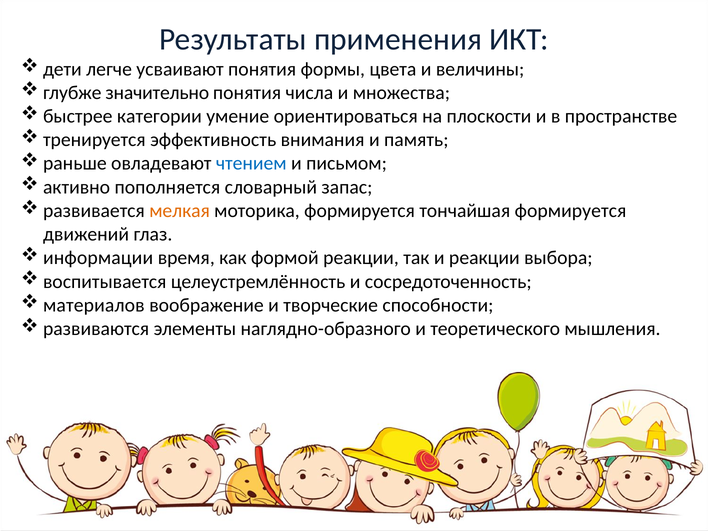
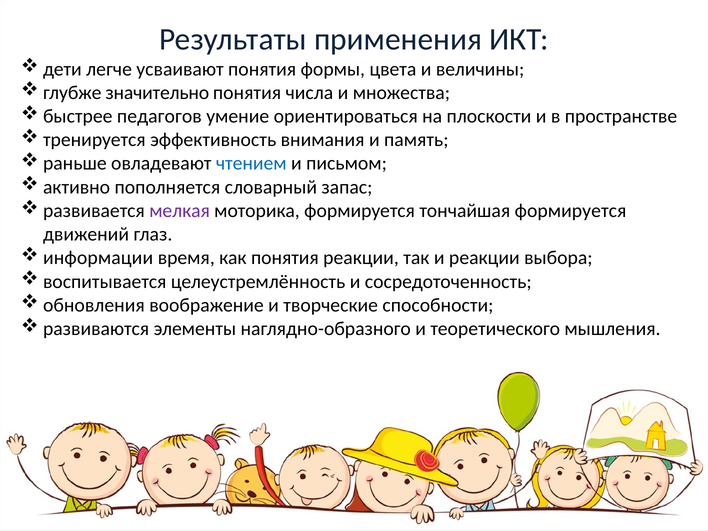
категории: категории -> педагогов
мелкая colour: orange -> purple
как формой: формой -> понятия
материалов: материалов -> обновления
